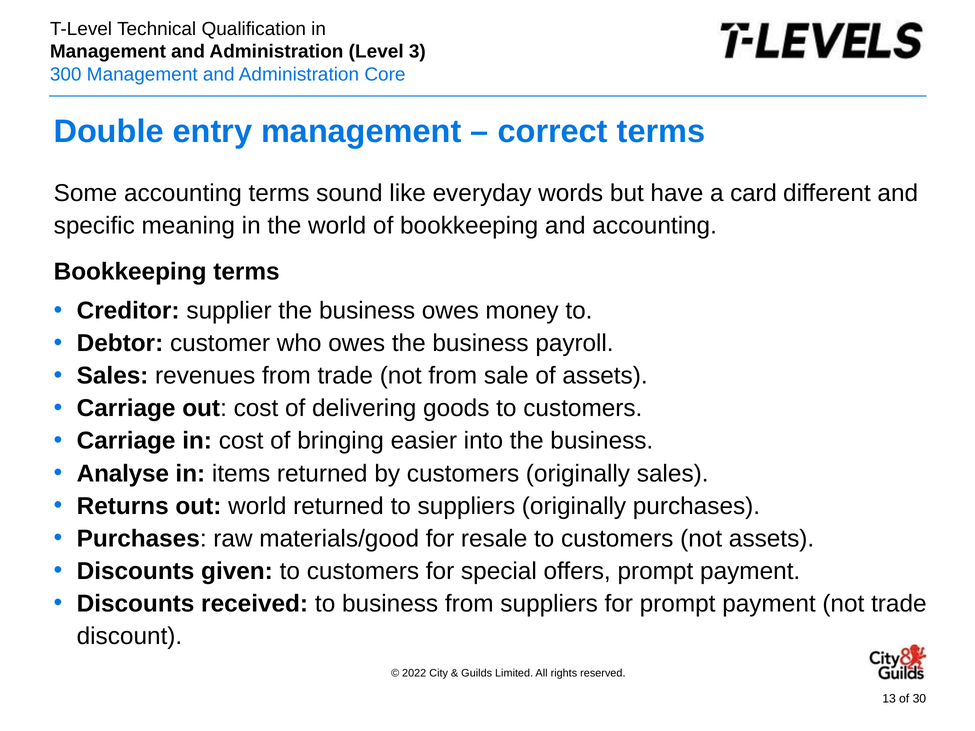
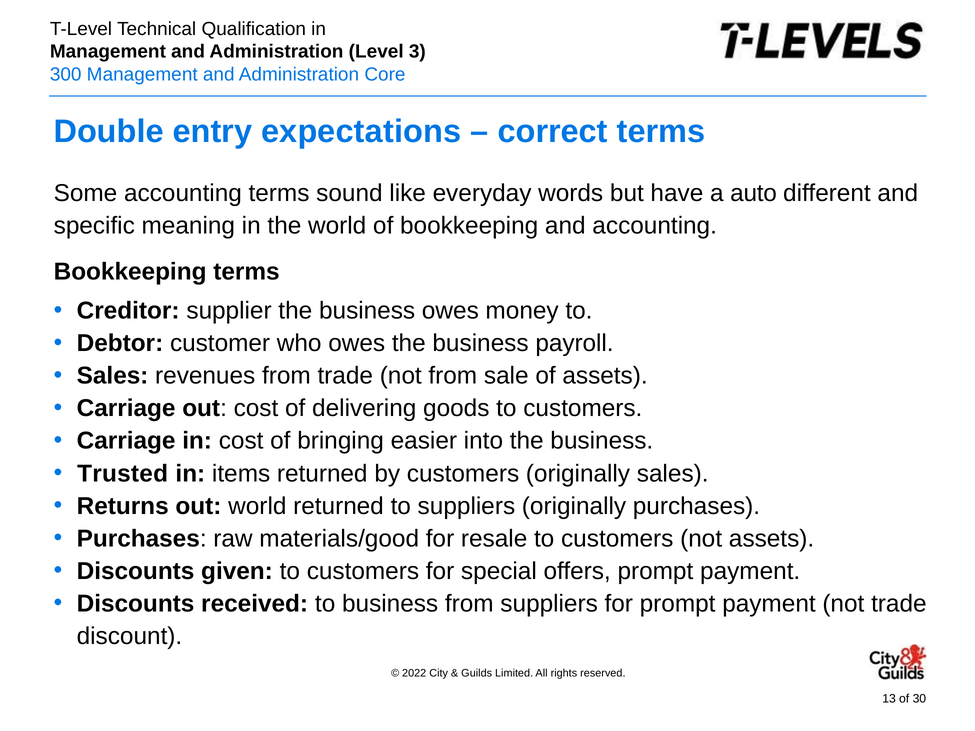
entry management: management -> expectations
card: card -> auto
Analyse: Analyse -> Trusted
